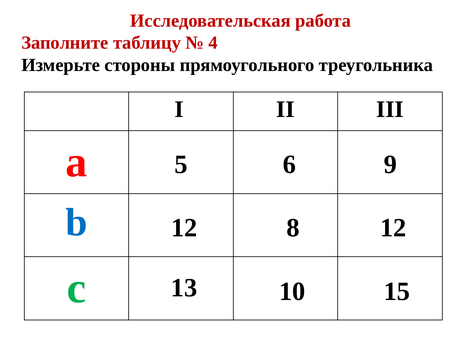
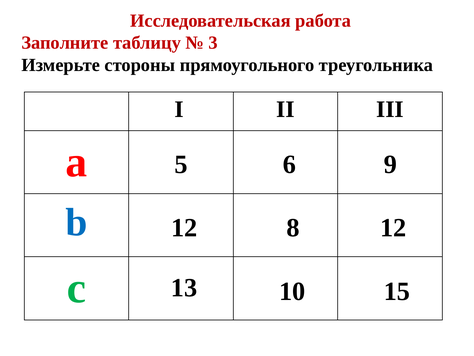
4: 4 -> 3
